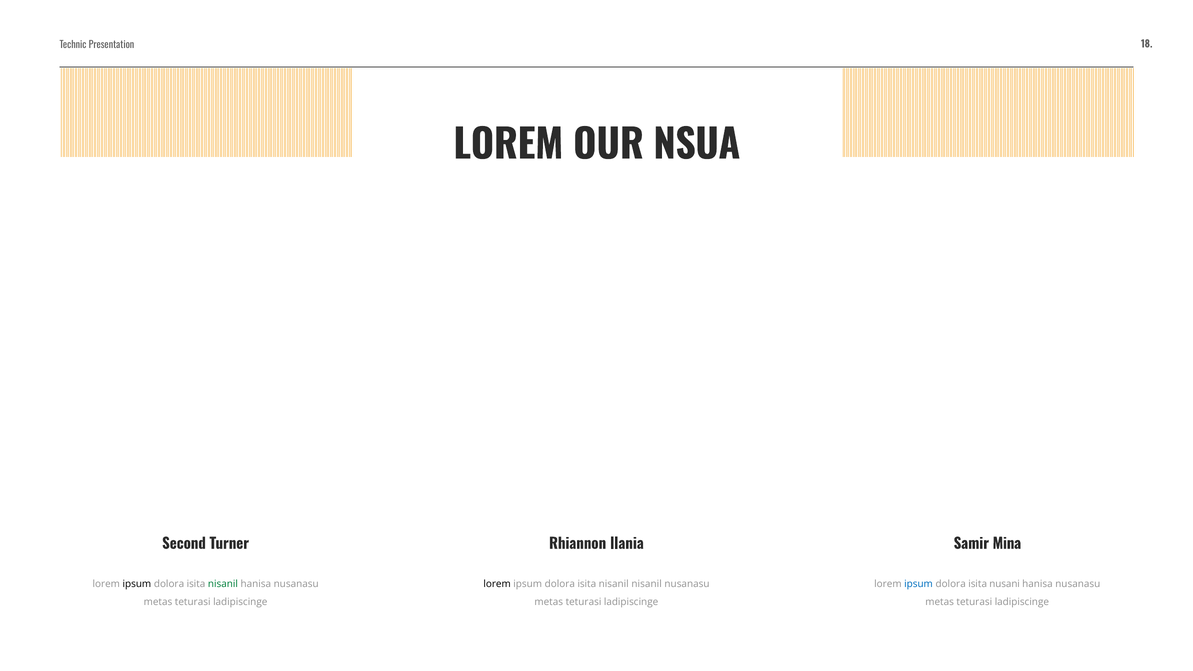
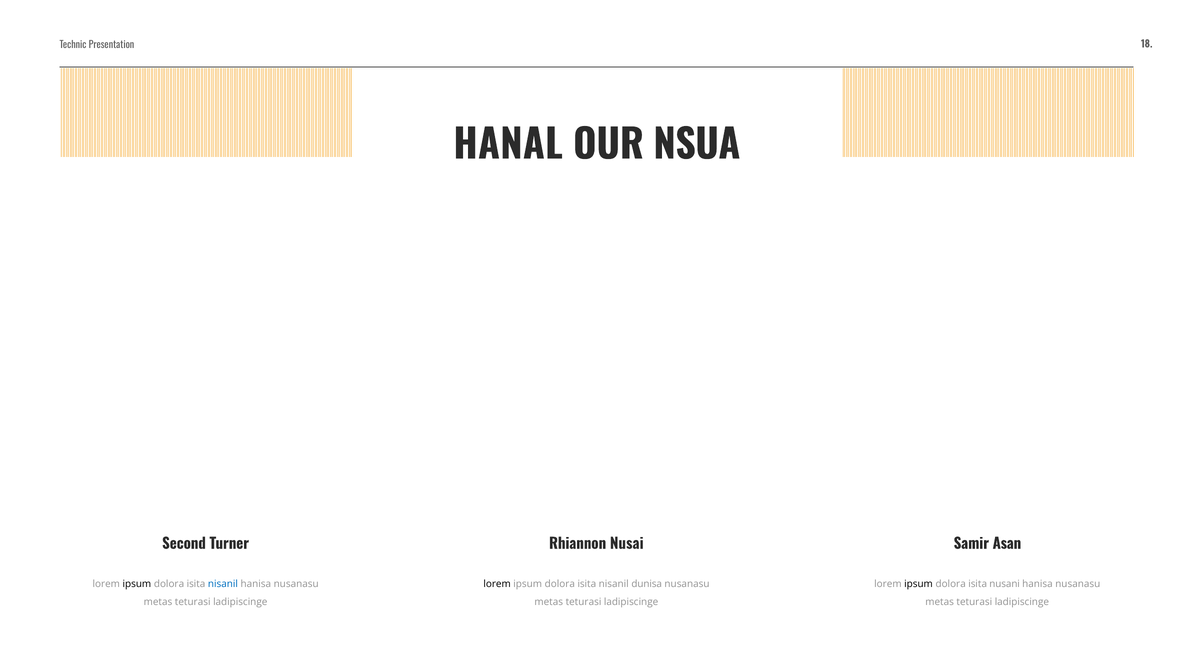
LOREM at (508, 145): LOREM -> HANAL
Ilania: Ilania -> Nusai
Mina: Mina -> Asan
nisanil at (223, 584) colour: green -> blue
nisanil nisanil: nisanil -> dunisa
ipsum at (918, 584) colour: blue -> black
